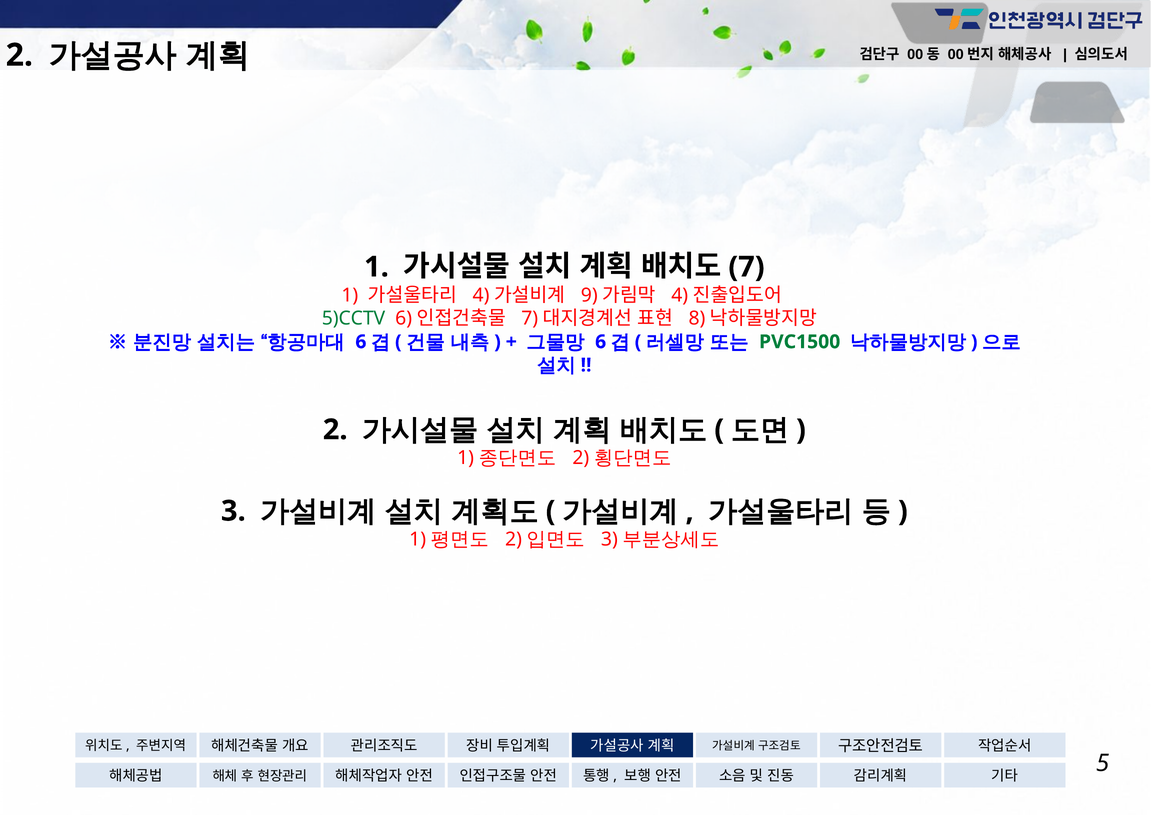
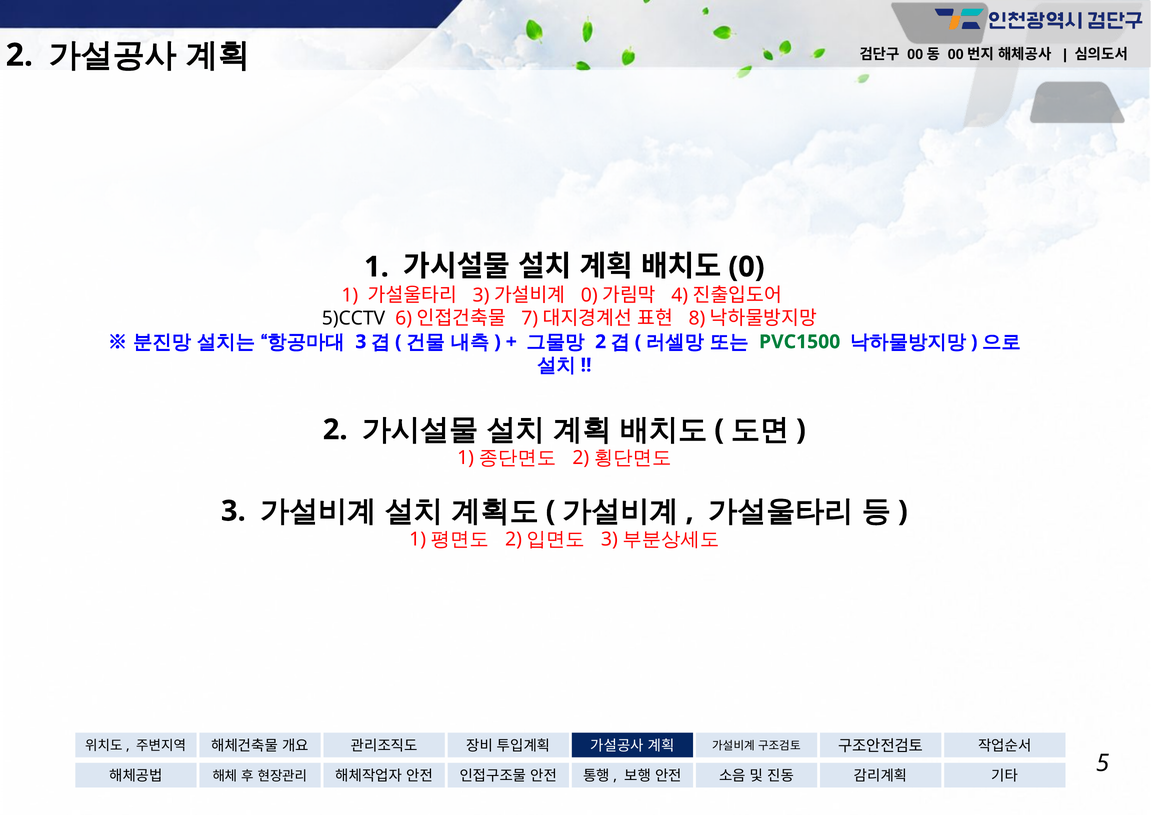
7 at (746, 267): 7 -> 0
4 at (481, 295): 4 -> 3
9 at (589, 295): 9 -> 0
5)CCTV colour: green -> black
6 at (361, 342): 6 -> 3
6 at (601, 342): 6 -> 2
